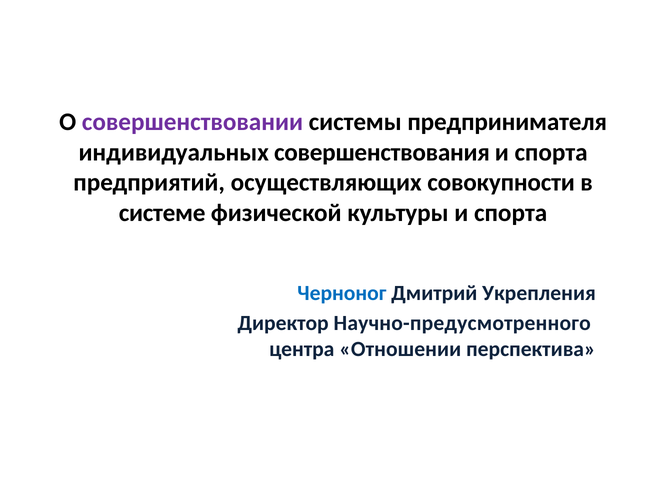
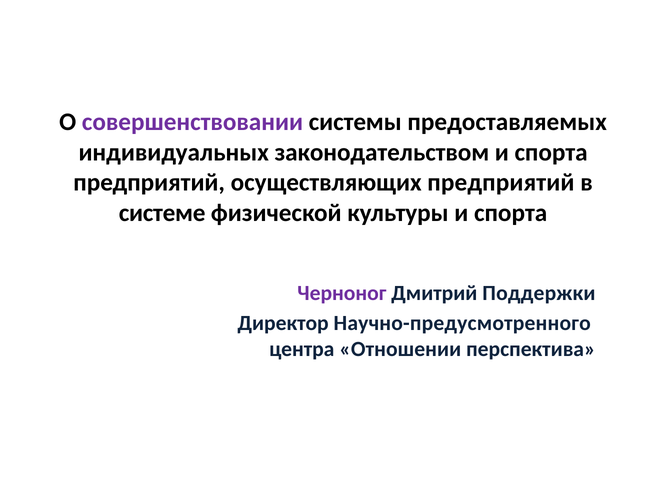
предпринимателя: предпринимателя -> предоставляемых
совершенствования: совершенствования -> законодательством
осуществляющих совокупности: совокупности -> предприятий
Черноног colour: blue -> purple
Укрепления: Укрепления -> Поддержки
